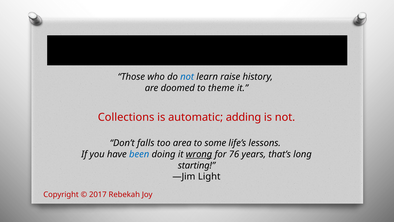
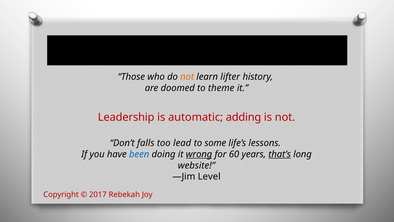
not at (187, 77) colour: blue -> orange
raise: raise -> lifter
Collections: Collections -> Leadership
area: area -> lead
76: 76 -> 60
that’s underline: none -> present
starting: starting -> website
Light: Light -> Level
